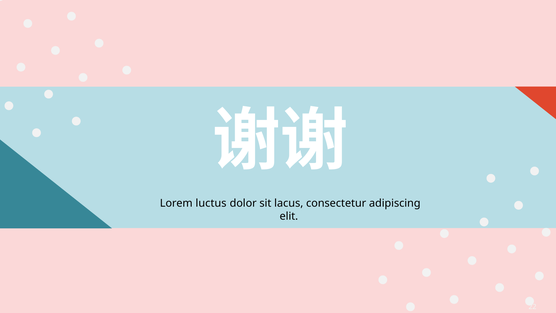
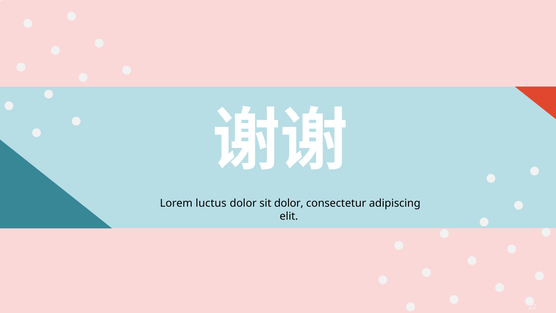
sit lacus: lacus -> dolor
